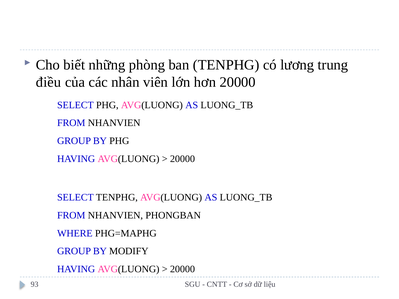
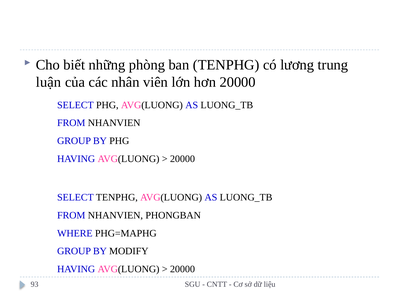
điều: điều -> luận
